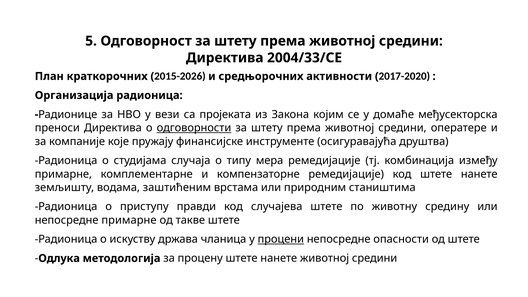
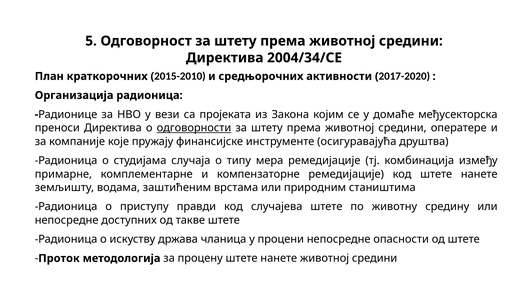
2004/33/CE: 2004/33/CE -> 2004/34/CE
2015-2026: 2015-2026 -> 2015-2010
непосредне примарне: примарне -> доступних
процени underline: present -> none
Одлука: Одлука -> Проток
